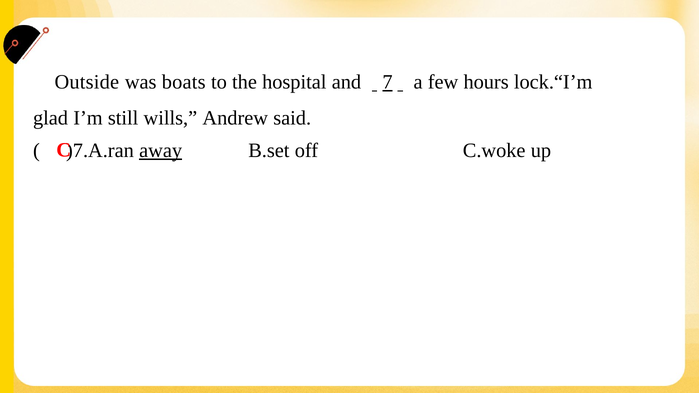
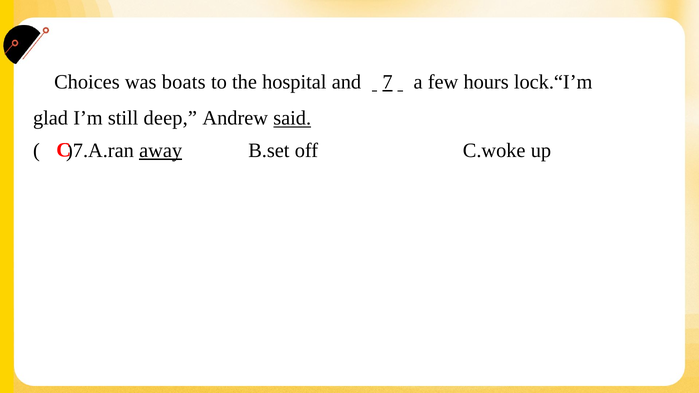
Outside: Outside -> Choices
wills: wills -> deep
said underline: none -> present
